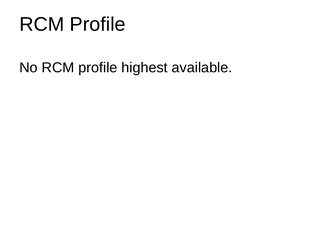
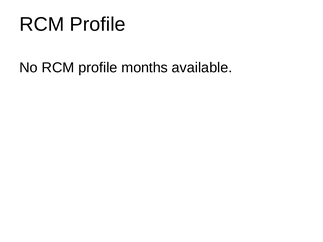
highest: highest -> months
